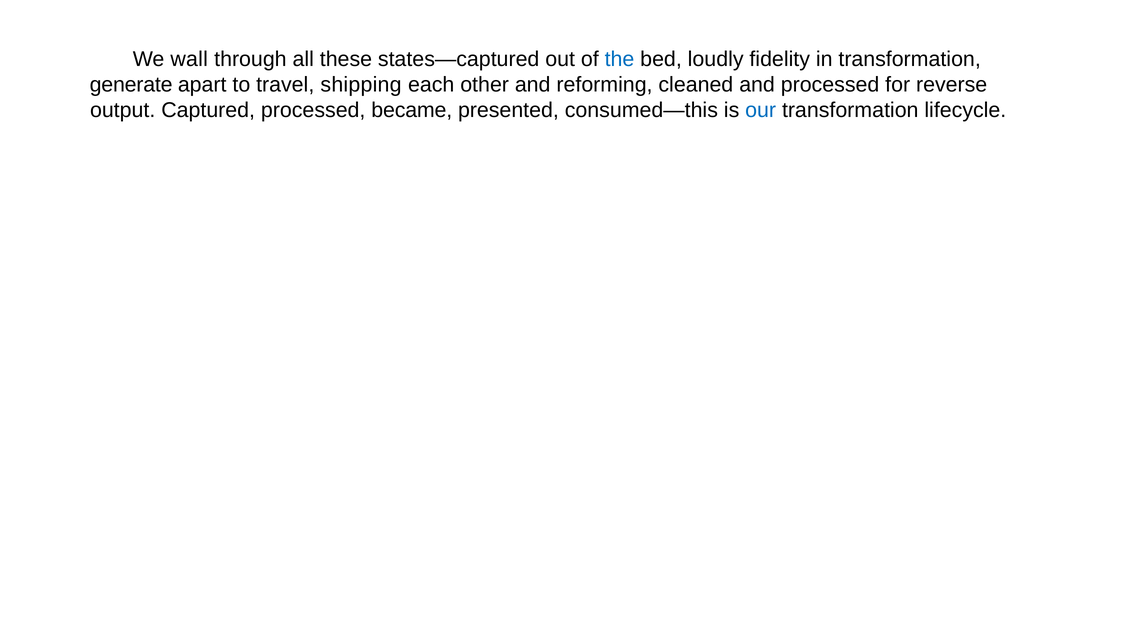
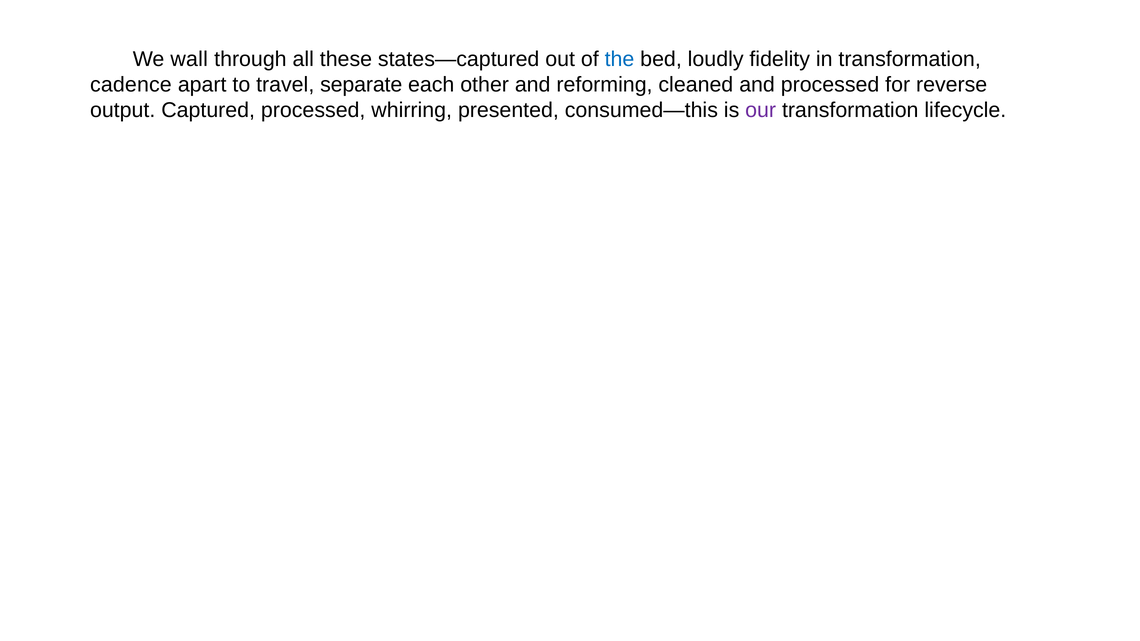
generate: generate -> cadence
shipping: shipping -> separate
became: became -> whirring
our colour: blue -> purple
